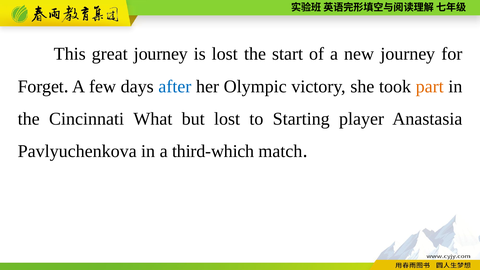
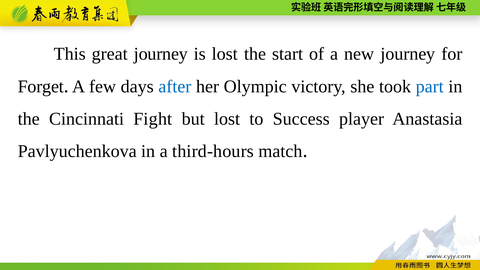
part colour: orange -> blue
What: What -> Fight
Starting: Starting -> Success
third-which: third-which -> third-hours
